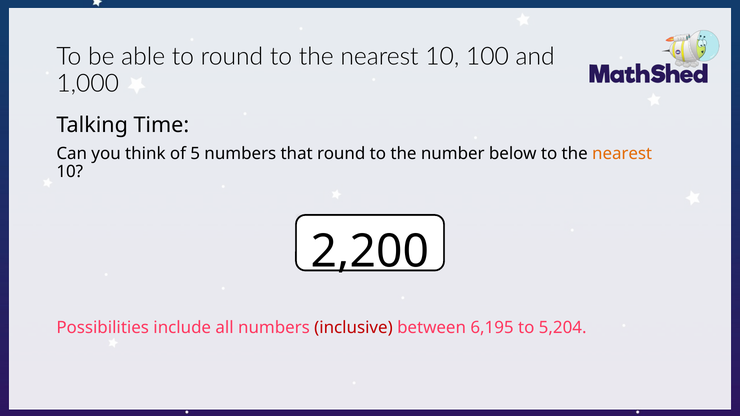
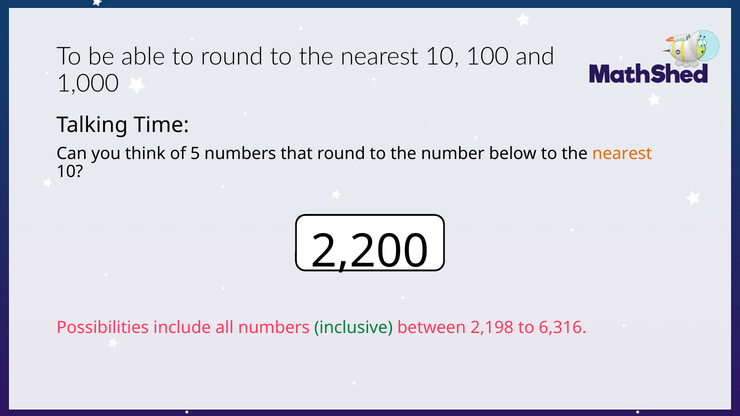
inclusive colour: red -> green
6,195: 6,195 -> 2,198
5,204: 5,204 -> 6,316
